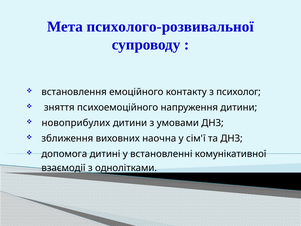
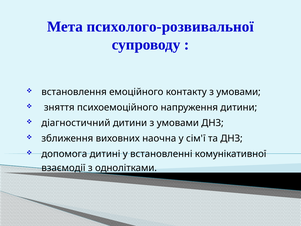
контакту з психолог: психолог -> умовами
новоприбулих: новоприбулих -> діагностичний
